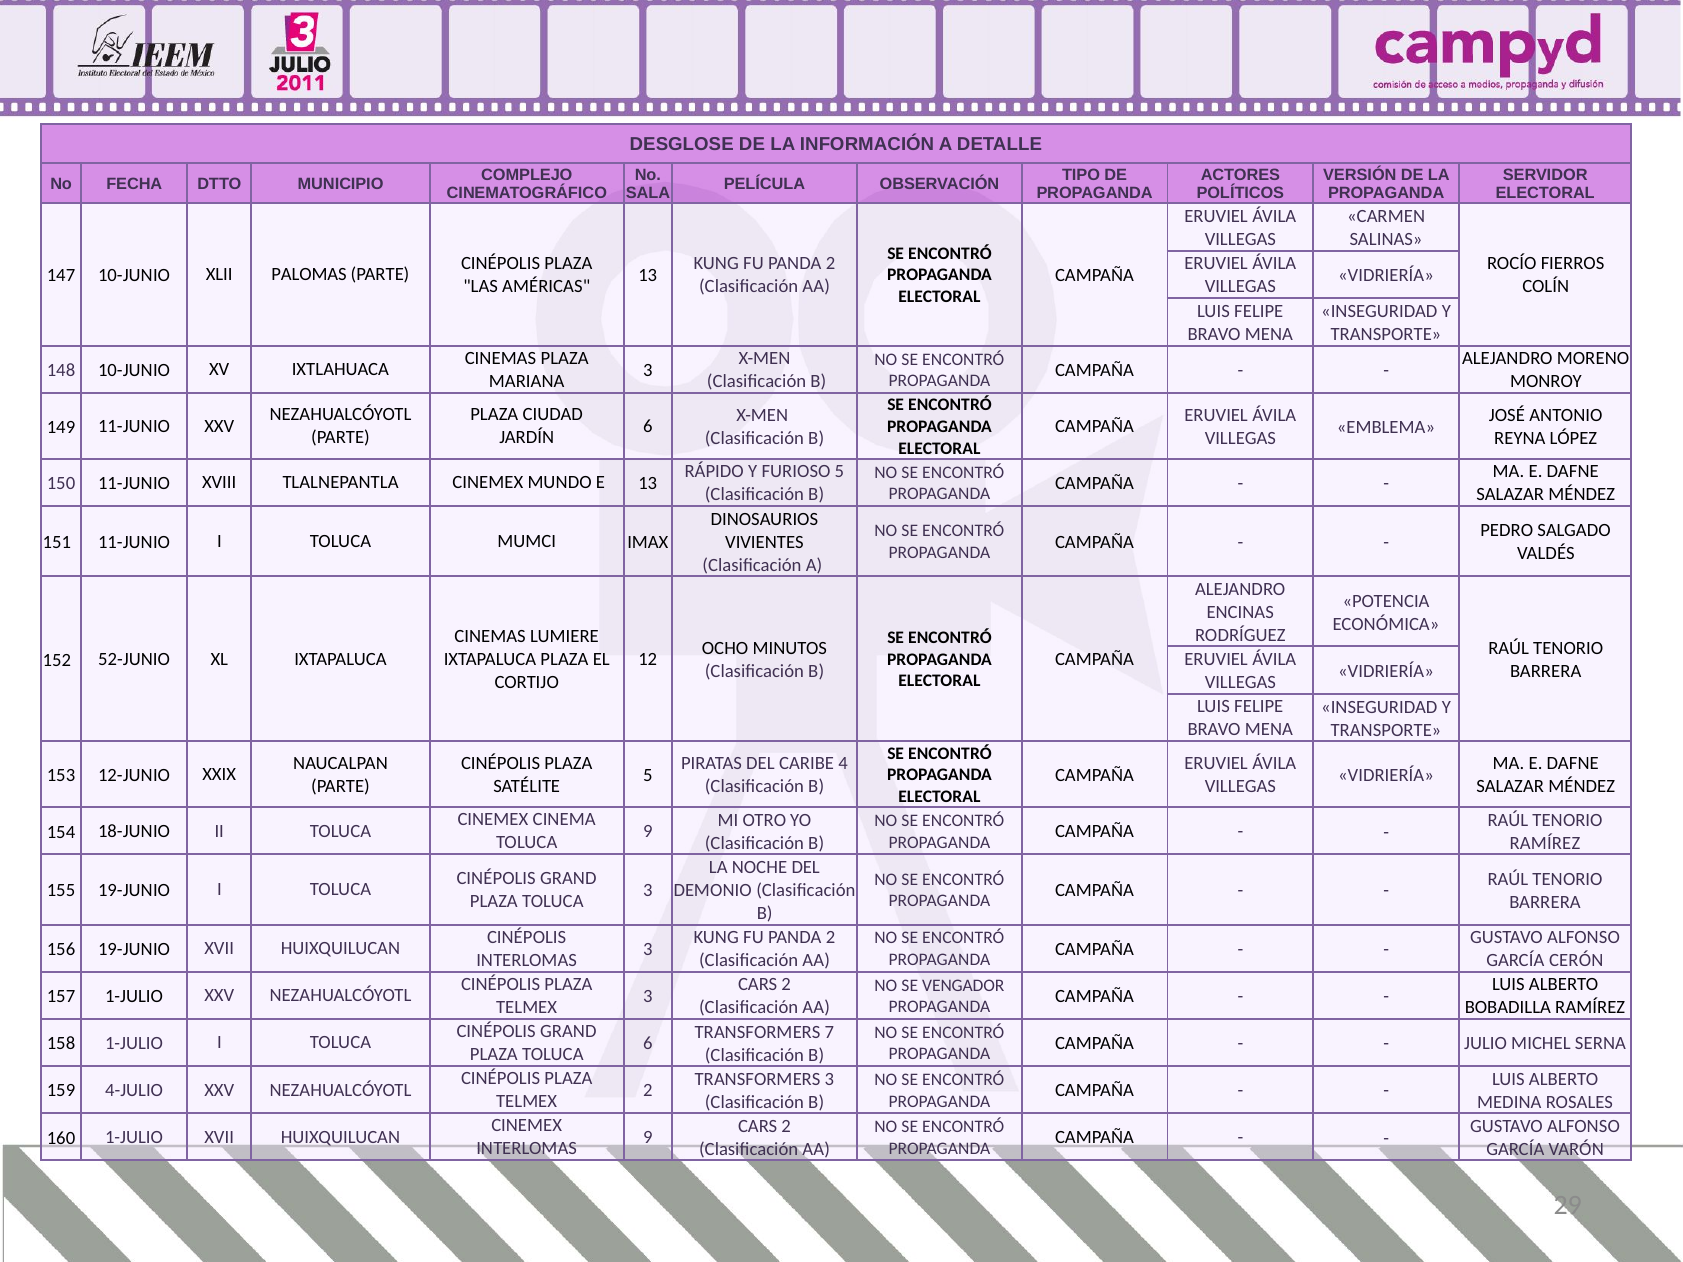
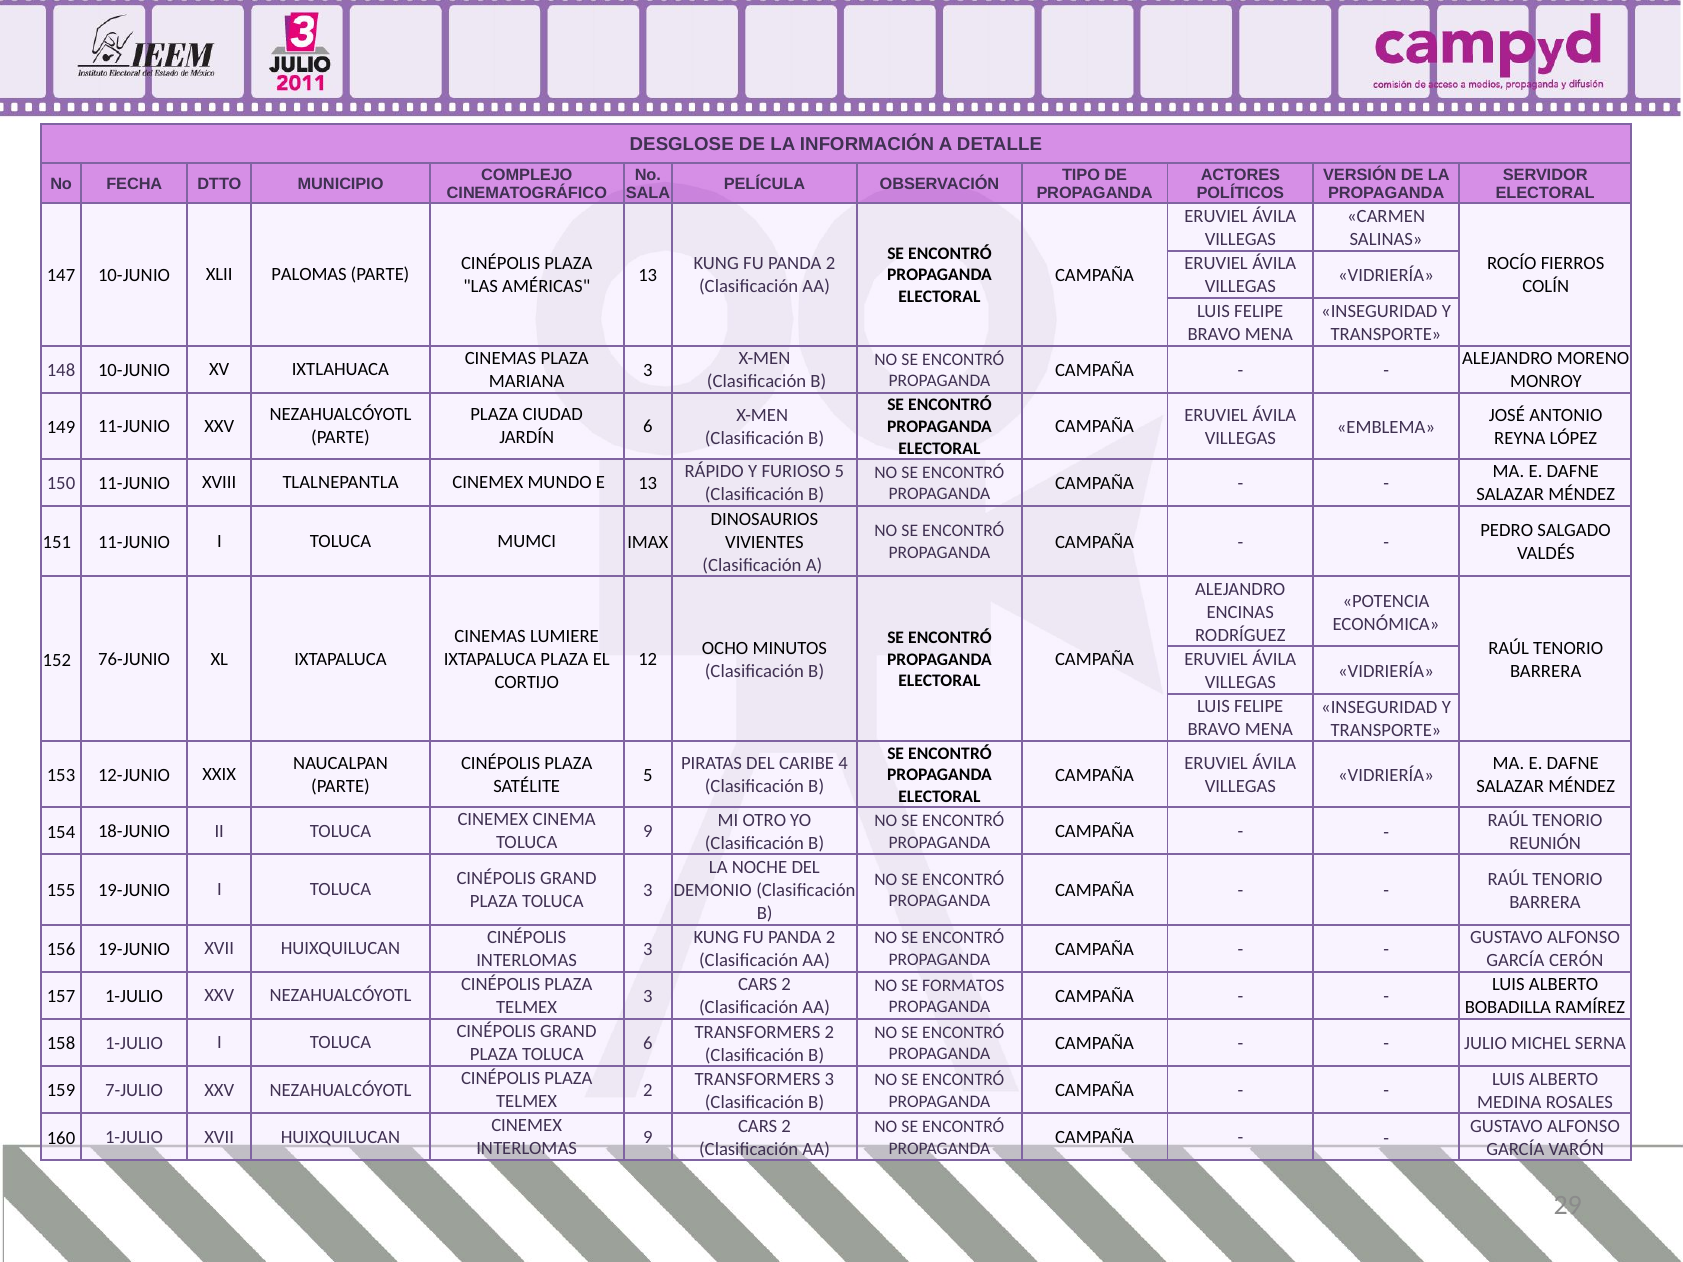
52-JUNIO: 52-JUNIO -> 76-JUNIO
RAMÍREZ at (1545, 843): RAMÍREZ -> REUNIÓN
VENGADOR: VENGADOR -> FORMATOS
TRANSFORMERS 7: 7 -> 2
4-JULIO: 4-JULIO -> 7-JULIO
